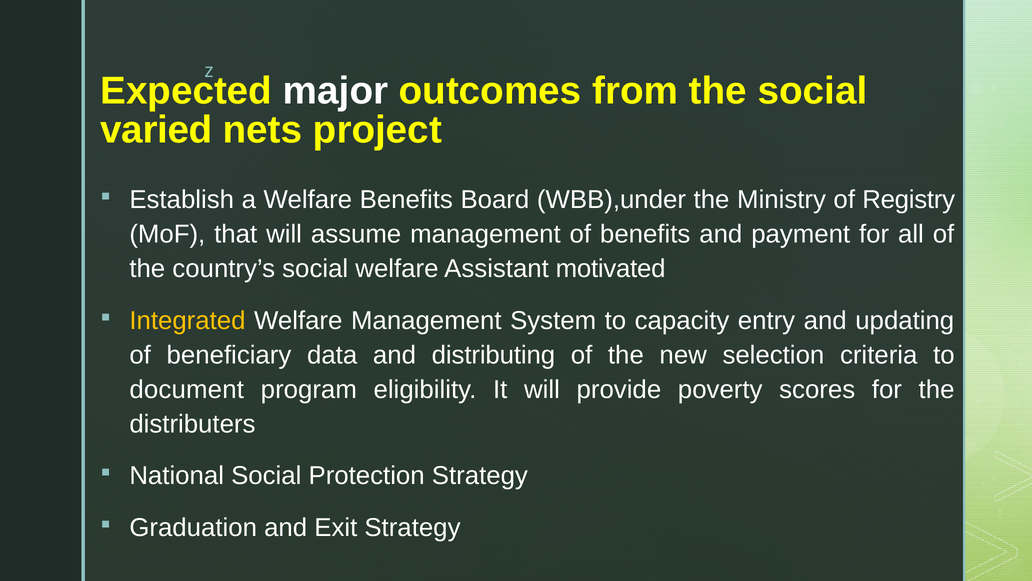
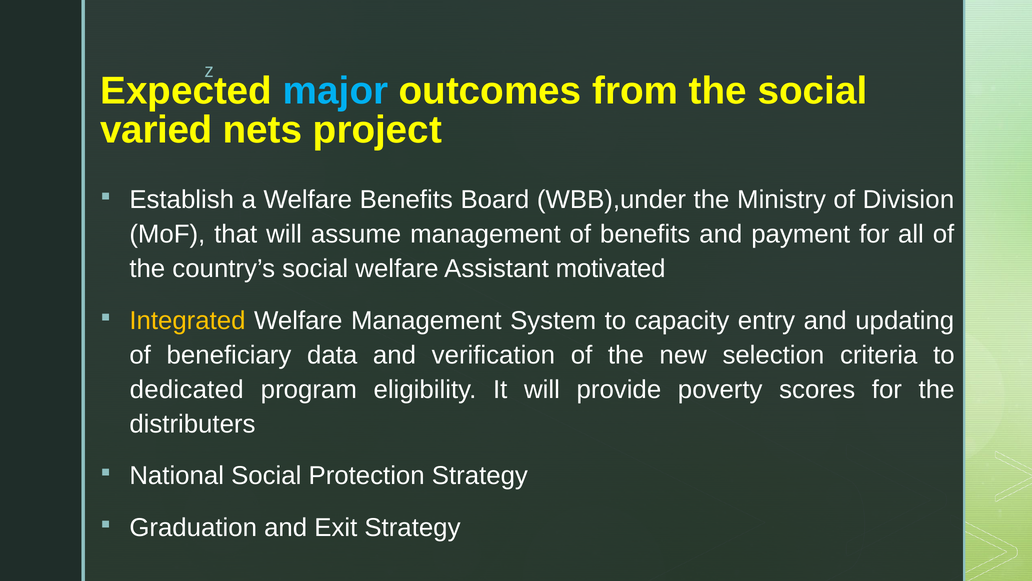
major colour: white -> light blue
Registry: Registry -> Division
distributing: distributing -> verification
document: document -> dedicated
